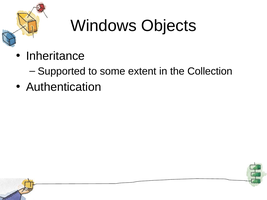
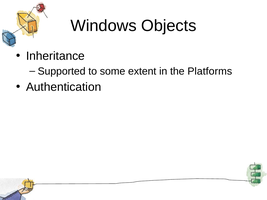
Collection: Collection -> Platforms
